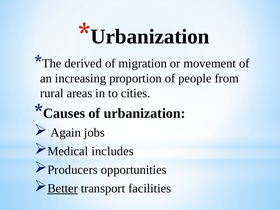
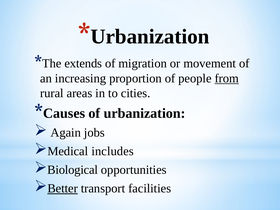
derived: derived -> extends
from underline: none -> present
Producers: Producers -> Biological
